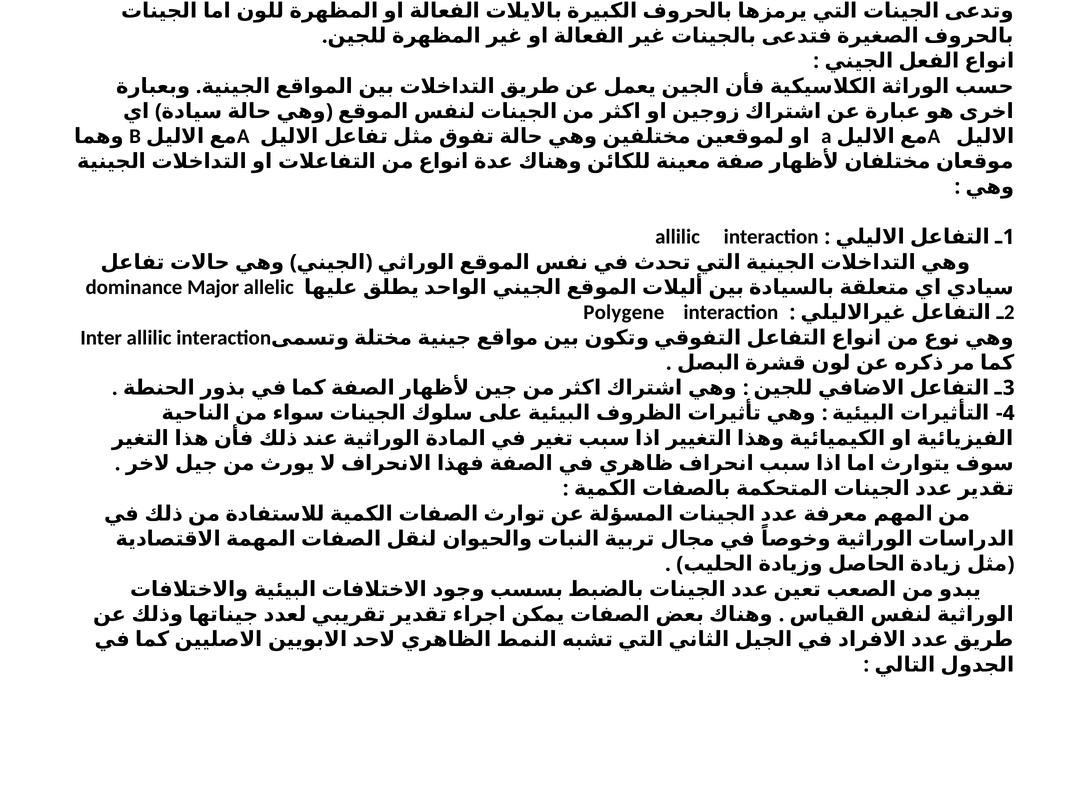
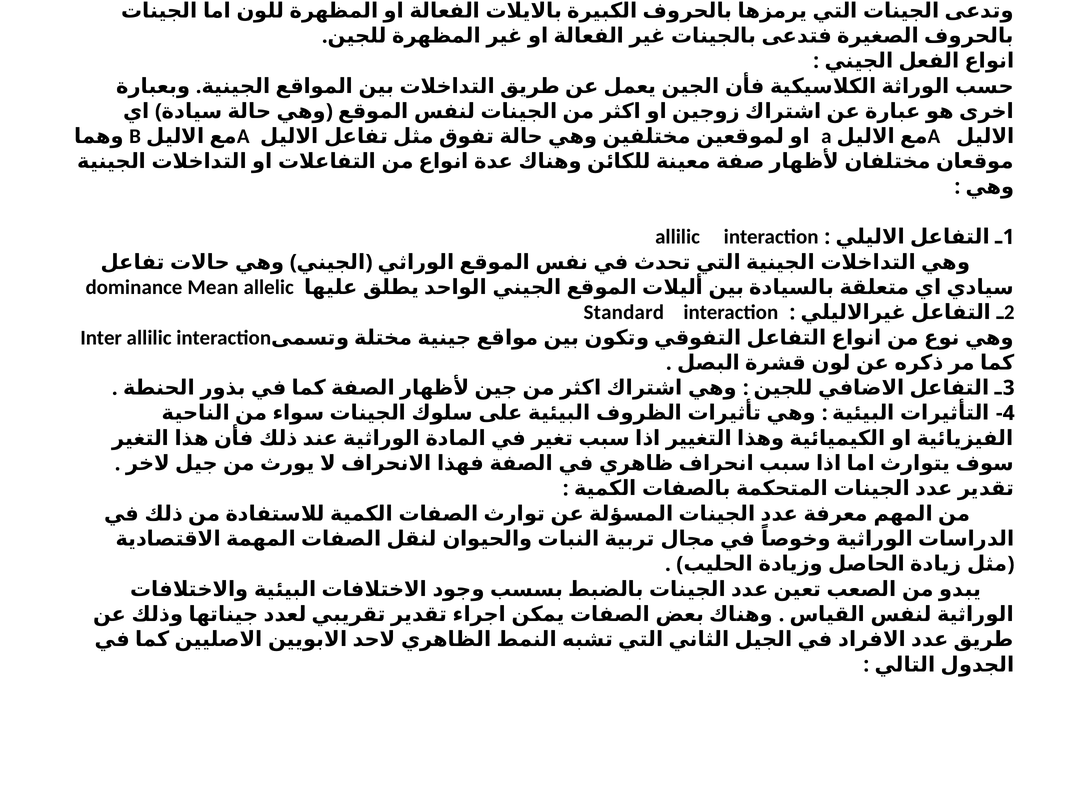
Major: Major -> Mean
Polygene: Polygene -> Standard
